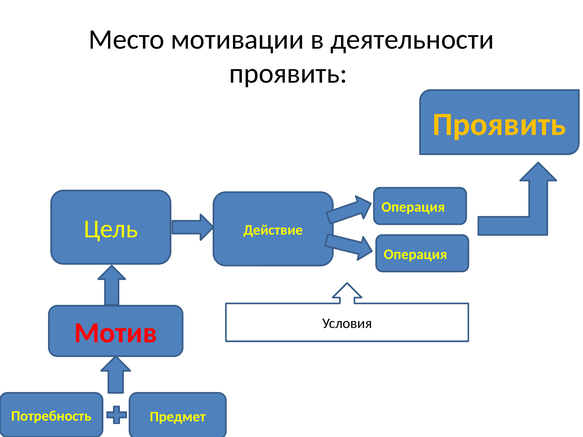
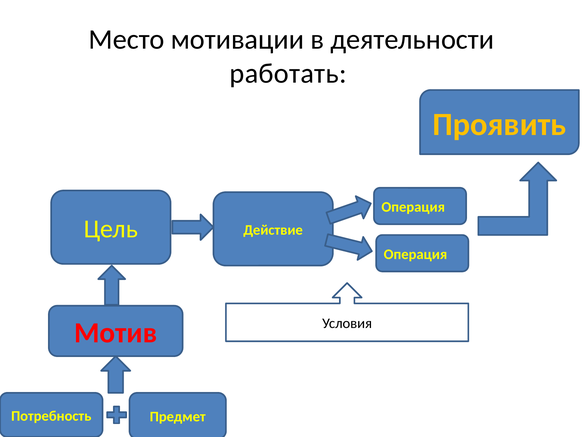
проявить at (288, 73): проявить -> работать
